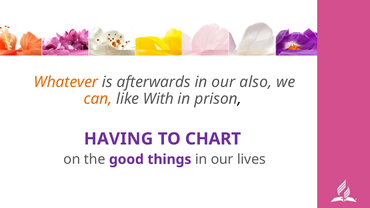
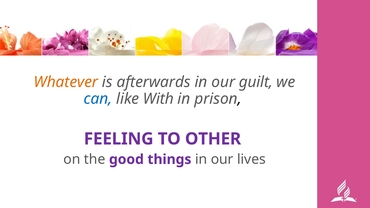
also: also -> guilt
can colour: orange -> blue
HAVING: HAVING -> FEELING
CHART: CHART -> OTHER
